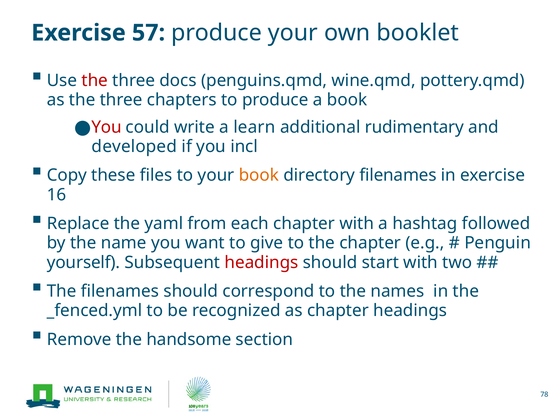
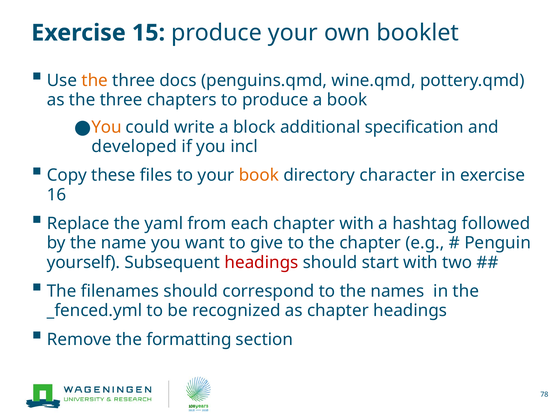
57: 57 -> 15
the at (95, 80) colour: red -> orange
You at (107, 127) colour: red -> orange
learn: learn -> block
rudimentary: rudimentary -> specification
directory filenames: filenames -> character
handsome: handsome -> formatting
